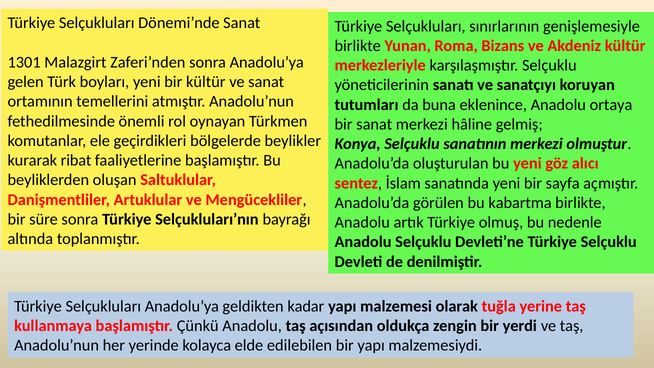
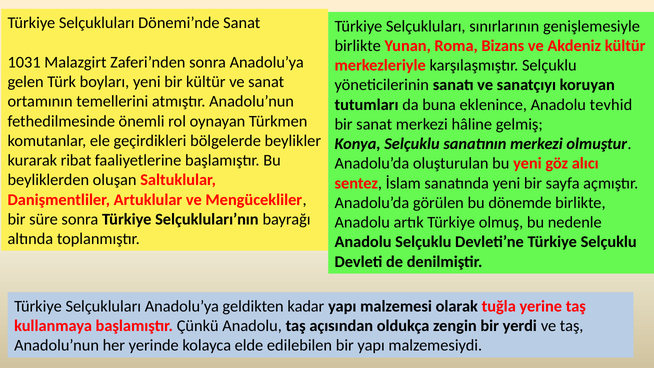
1301: 1301 -> 1031
ortaya: ortaya -> tevhid
kabartma: kabartma -> dönemde
